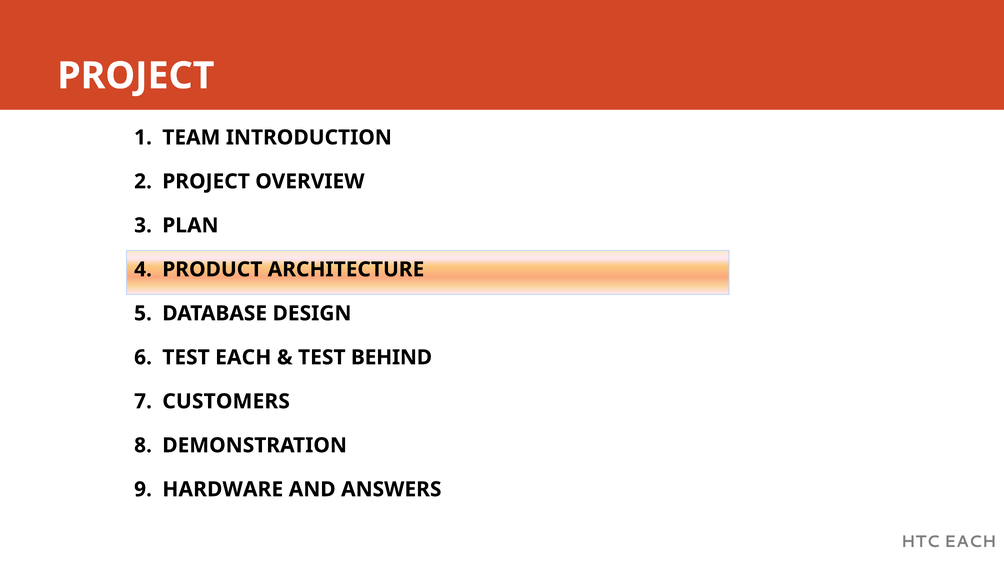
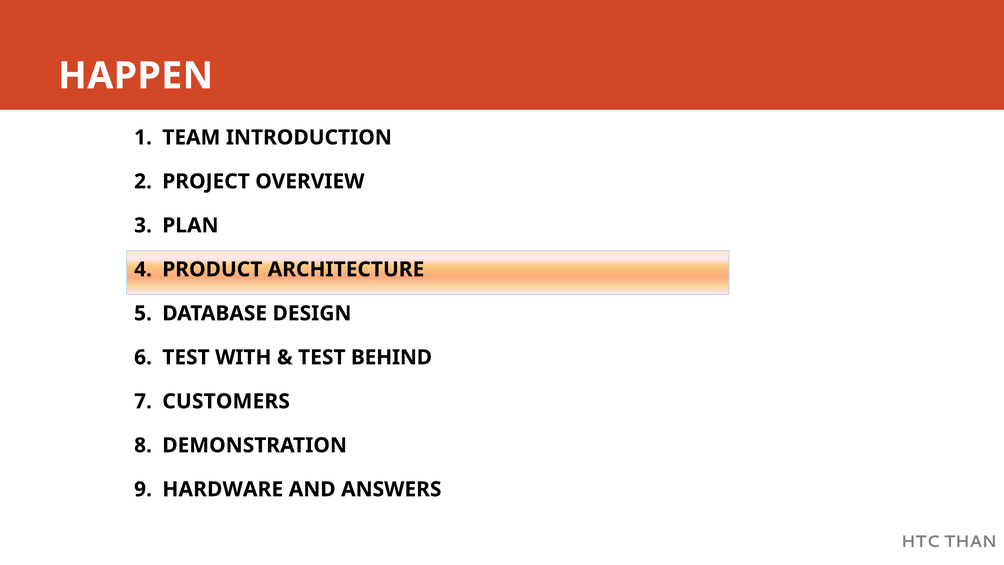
PROJECT at (136, 76): PROJECT -> HAPPEN
TEST EACH: EACH -> WITH
HTC EACH: EACH -> THAN
